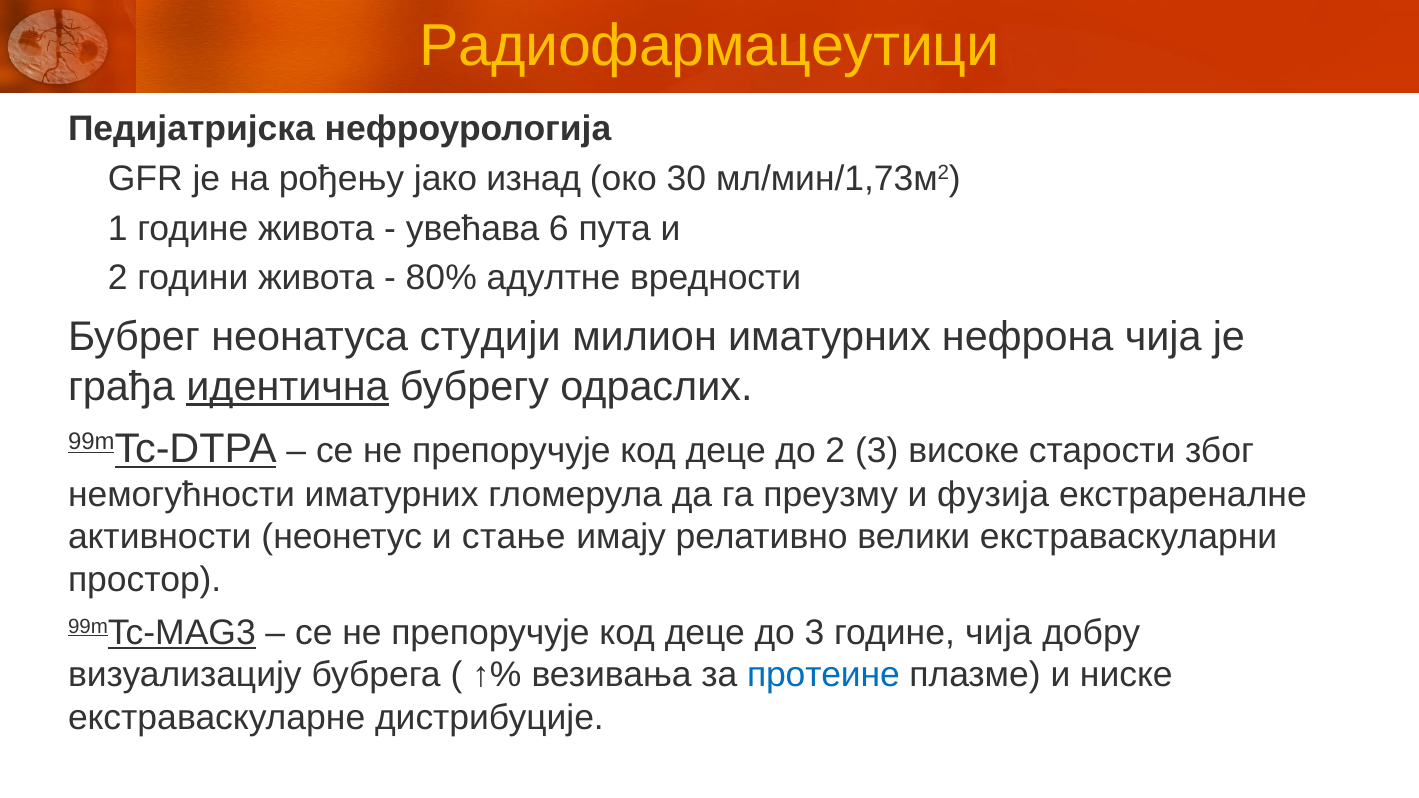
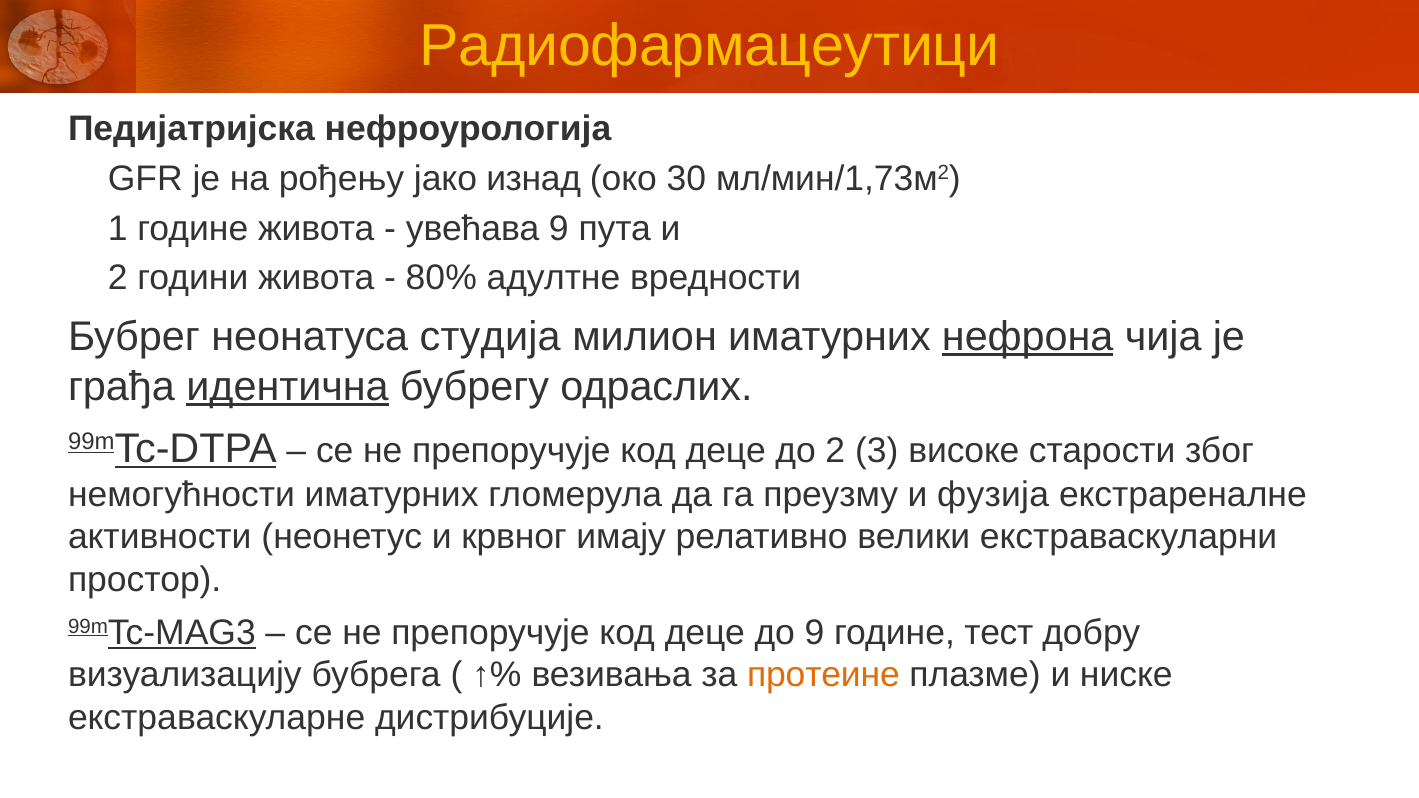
увећава 6: 6 -> 9
студији: студији -> студија
нефрона underline: none -> present
стање: стање -> крвног
до 3: 3 -> 9
године чија: чија -> тест
протеине colour: blue -> orange
